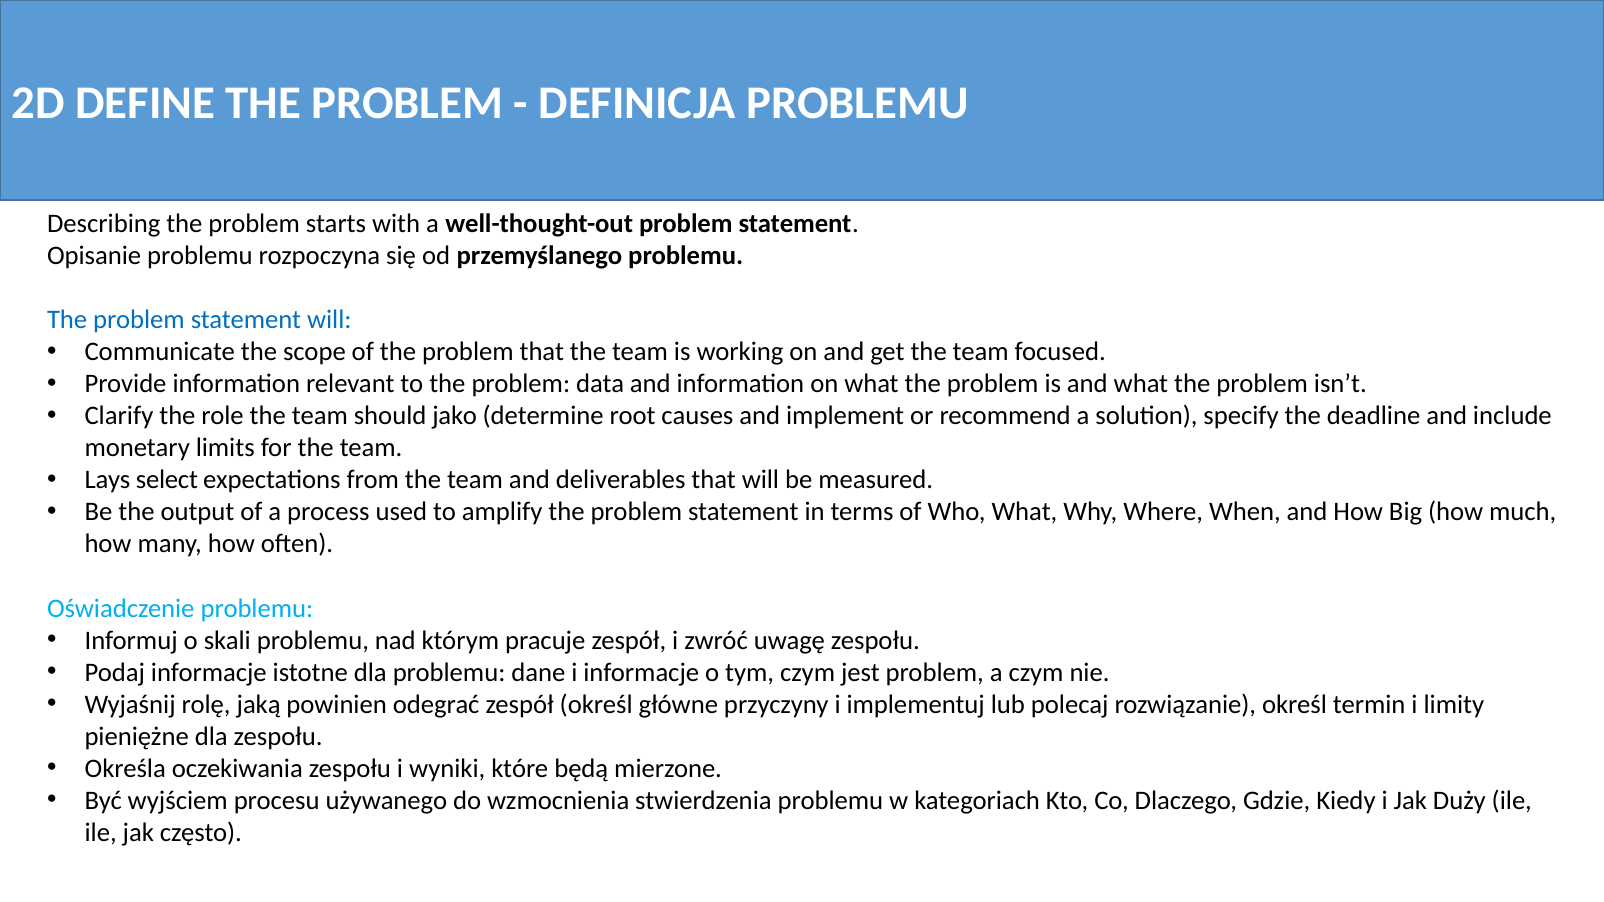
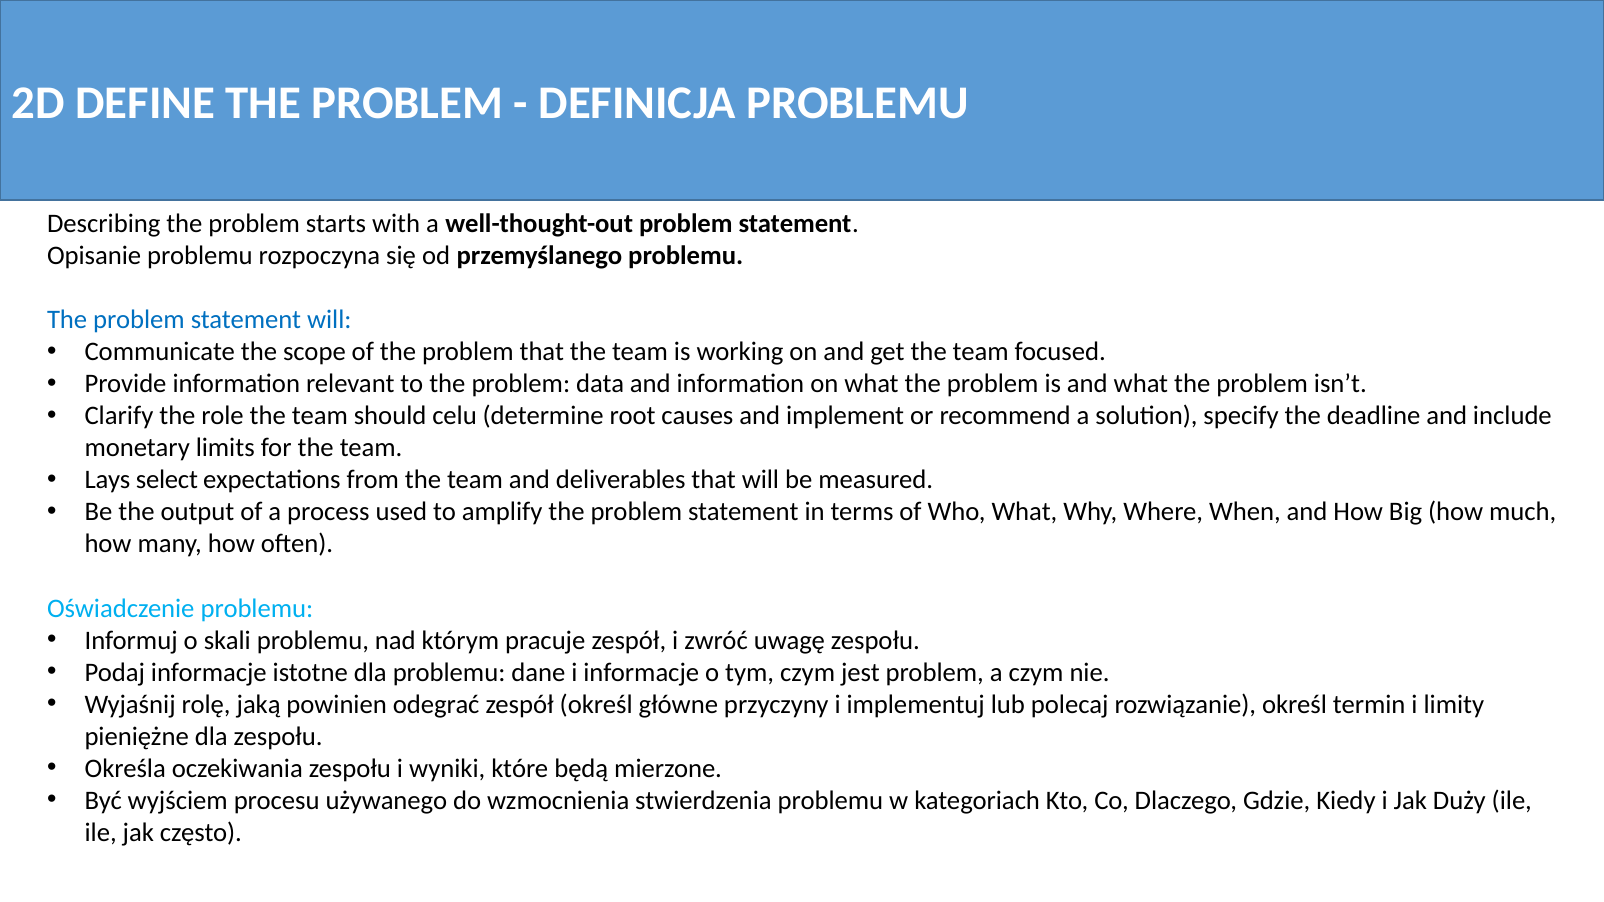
jako: jako -> celu
